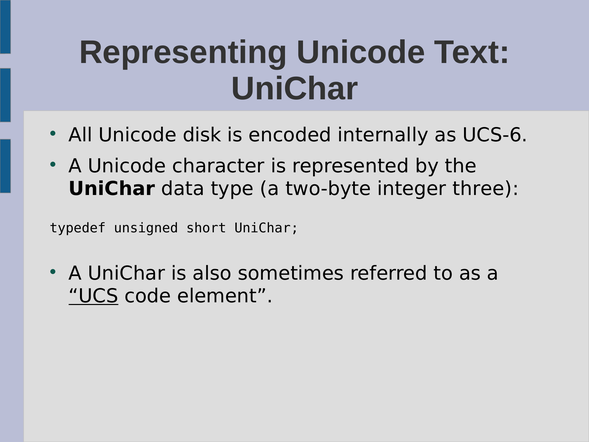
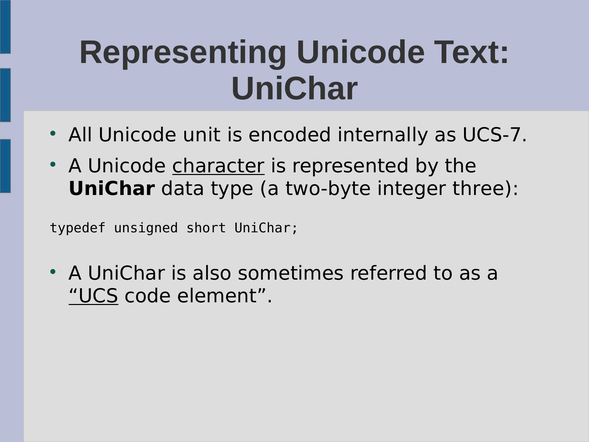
disk: disk -> unit
UCS-6: UCS-6 -> UCS-7
character underline: none -> present
